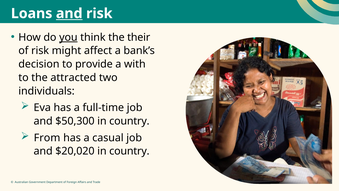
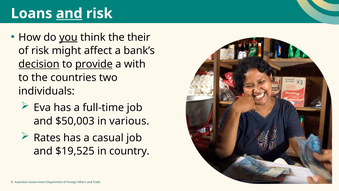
decision underline: none -> present
provide underline: none -> present
attracted: attracted -> countries
$50,300: $50,300 -> $50,003
country at (129, 121): country -> various
From: From -> Rates
$20,020: $20,020 -> $19,525
